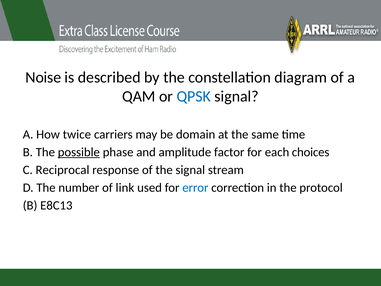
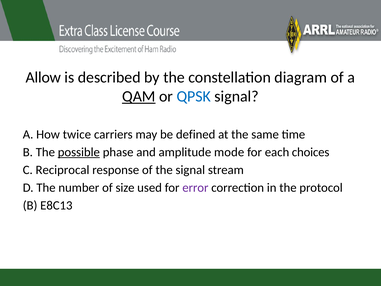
Noise: Noise -> Allow
QAM underline: none -> present
domain: domain -> defined
factor: factor -> mode
link: link -> size
error colour: blue -> purple
